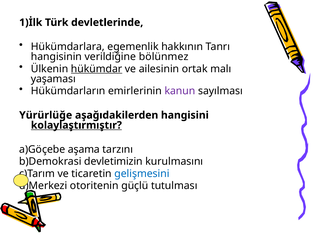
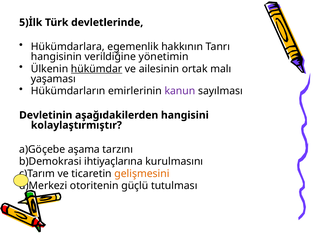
1)İlk: 1)İlk -> 5)İlk
bölünmez: bölünmez -> yönetimin
Yürürlüğe: Yürürlüğe -> Devletinin
kolaylaştırmıştır underline: present -> none
devletimizin: devletimizin -> ihtiyaçlarına
gelişmesini colour: blue -> orange
